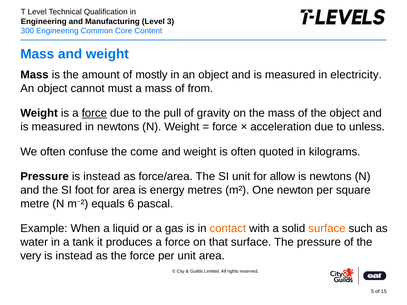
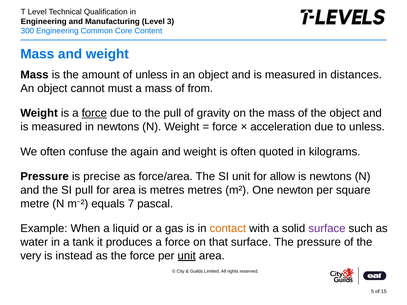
of mostly: mostly -> unless
electricity: electricity -> distances
come: come -> again
Pressure is instead: instead -> precise
SI foot: foot -> pull
is energy: energy -> metres
6: 6 -> 7
surface at (327, 229) colour: orange -> purple
unit at (187, 256) underline: none -> present
